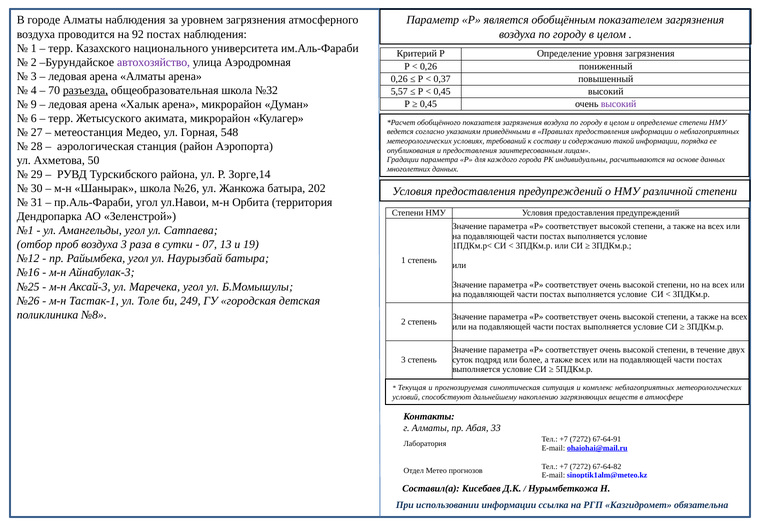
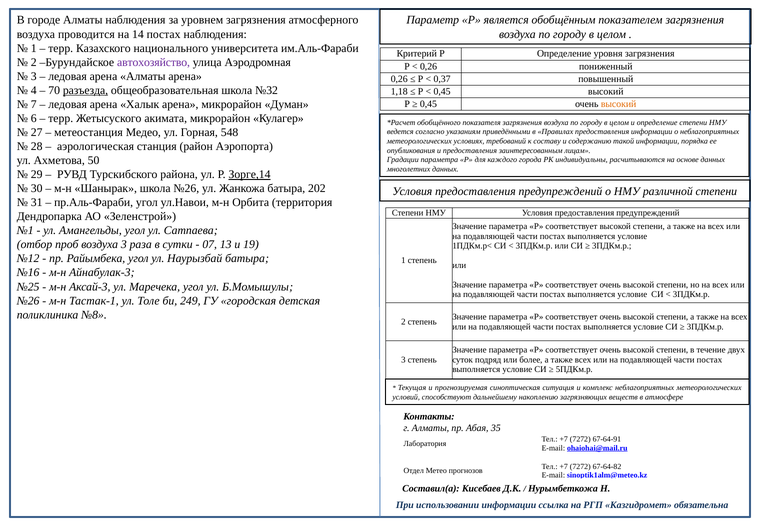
92: 92 -> 14
5,57: 5,57 -> 1,18
9: 9 -> 7
высокий at (619, 104) colour: purple -> orange
Зорге,14 underline: none -> present
33: 33 -> 35
